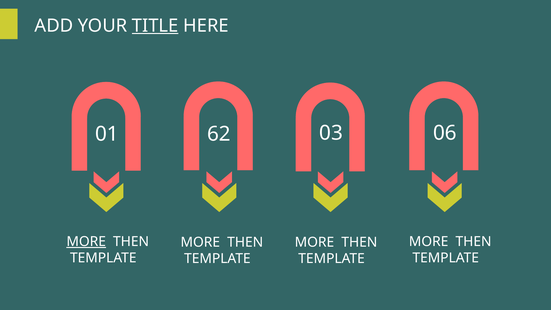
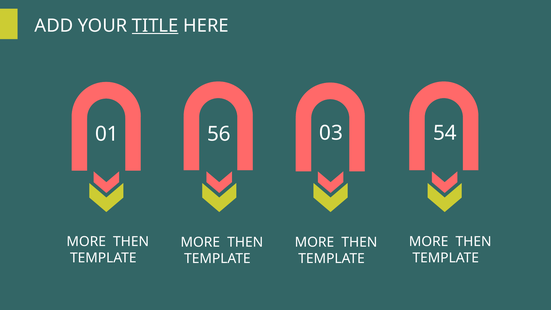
62: 62 -> 56
06: 06 -> 54
MORE at (86, 241) underline: present -> none
